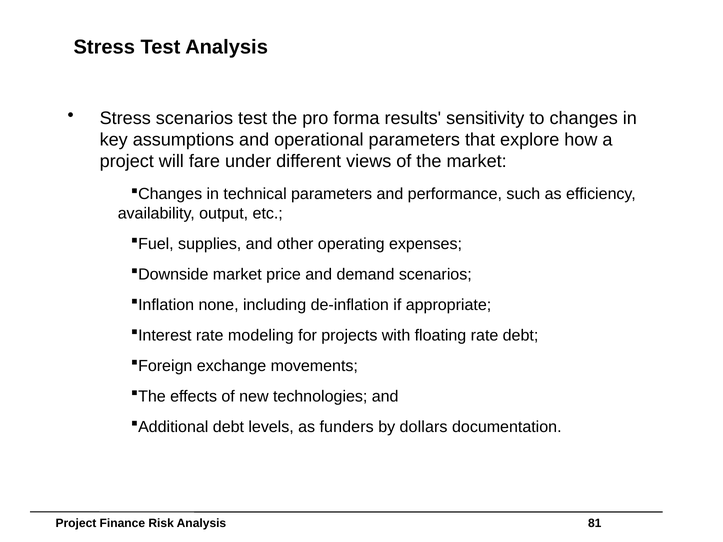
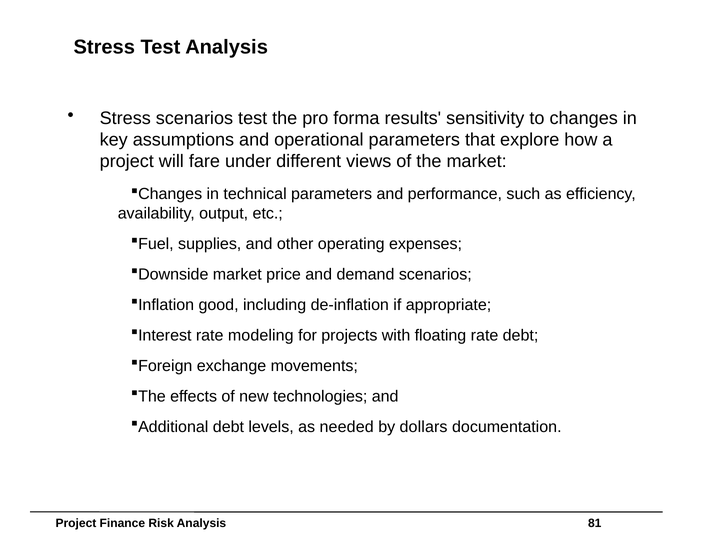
none: none -> good
funders: funders -> needed
